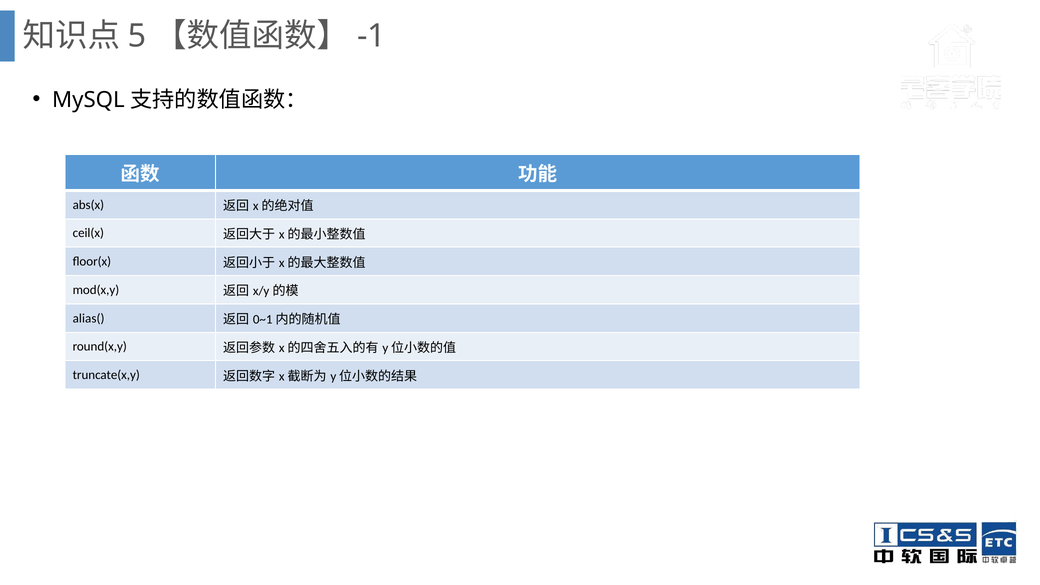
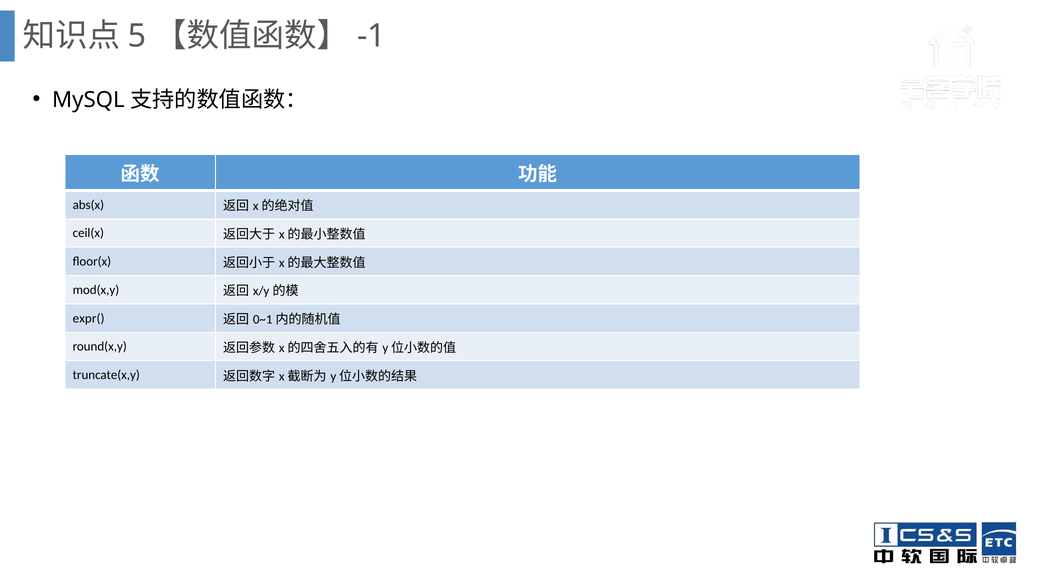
alias(: alias( -> expr(
